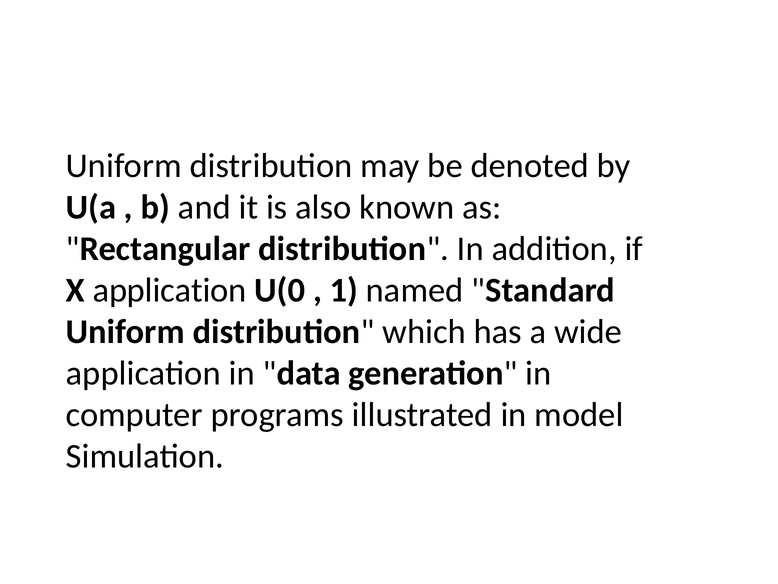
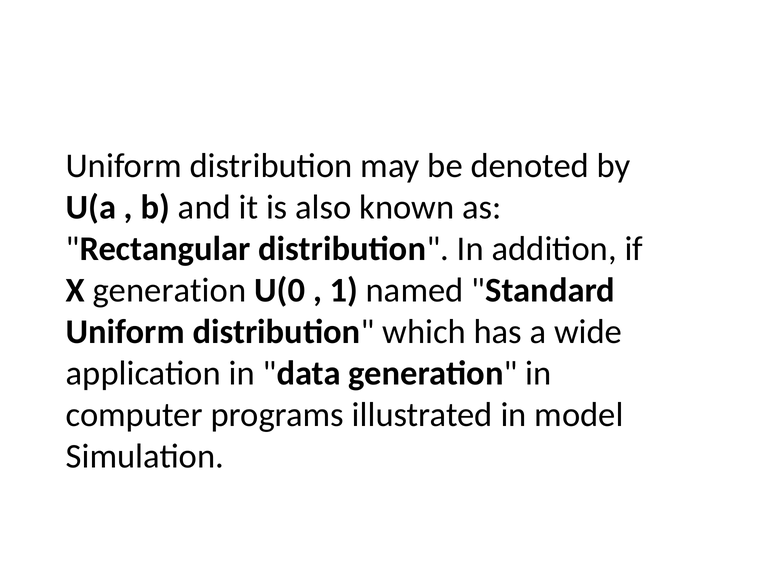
X application: application -> generation
